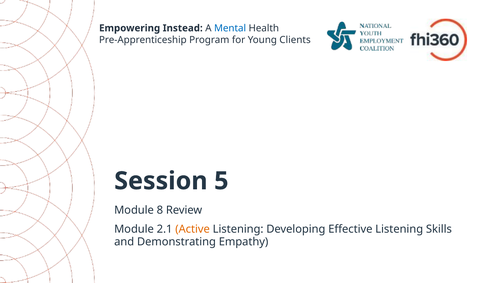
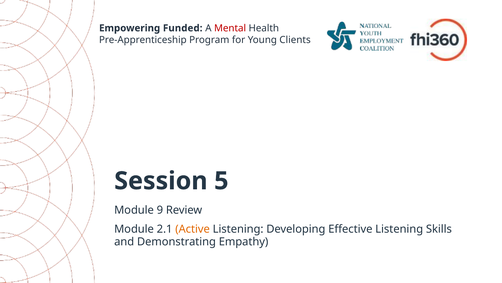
Instead: Instead -> Funded
Mental colour: blue -> red
8: 8 -> 9
